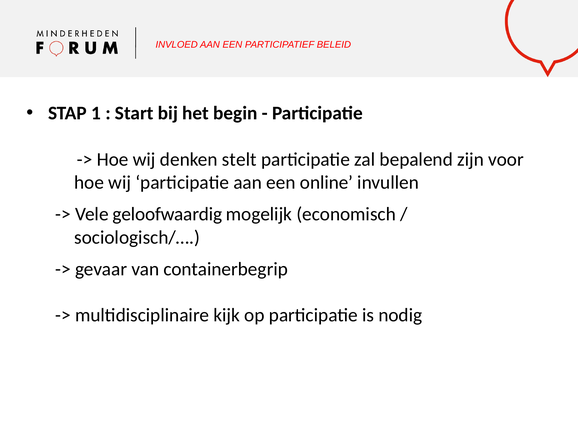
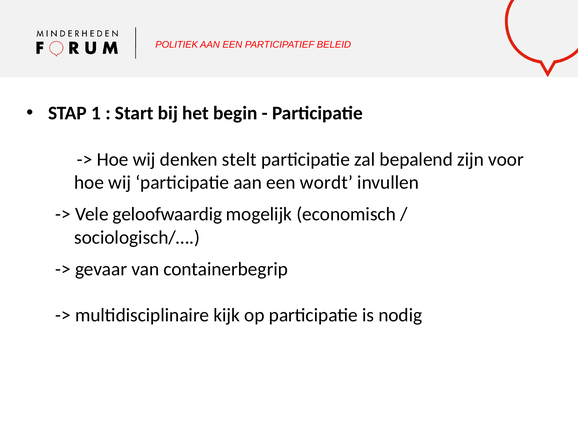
INVLOED: INVLOED -> POLITIEK
online: online -> wordt
